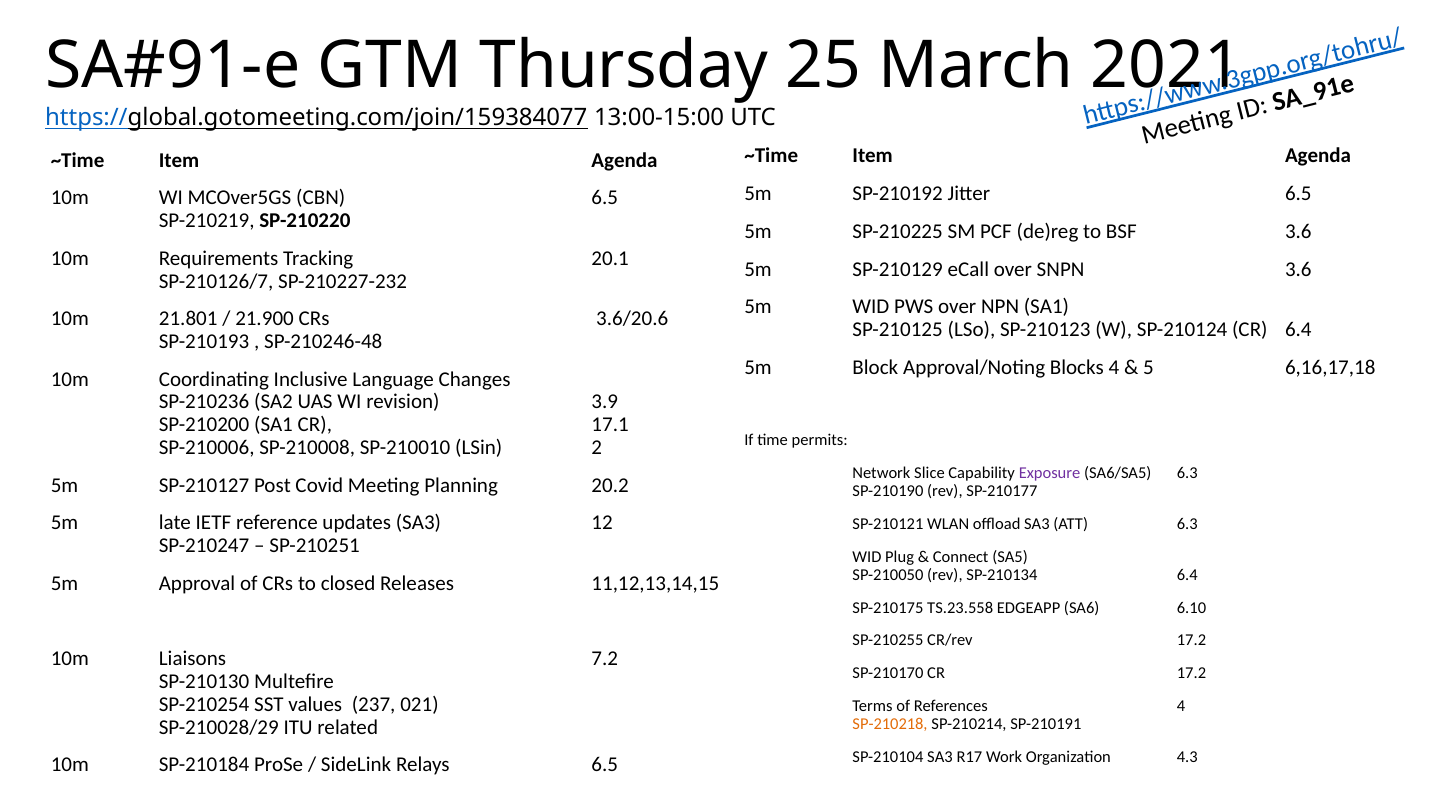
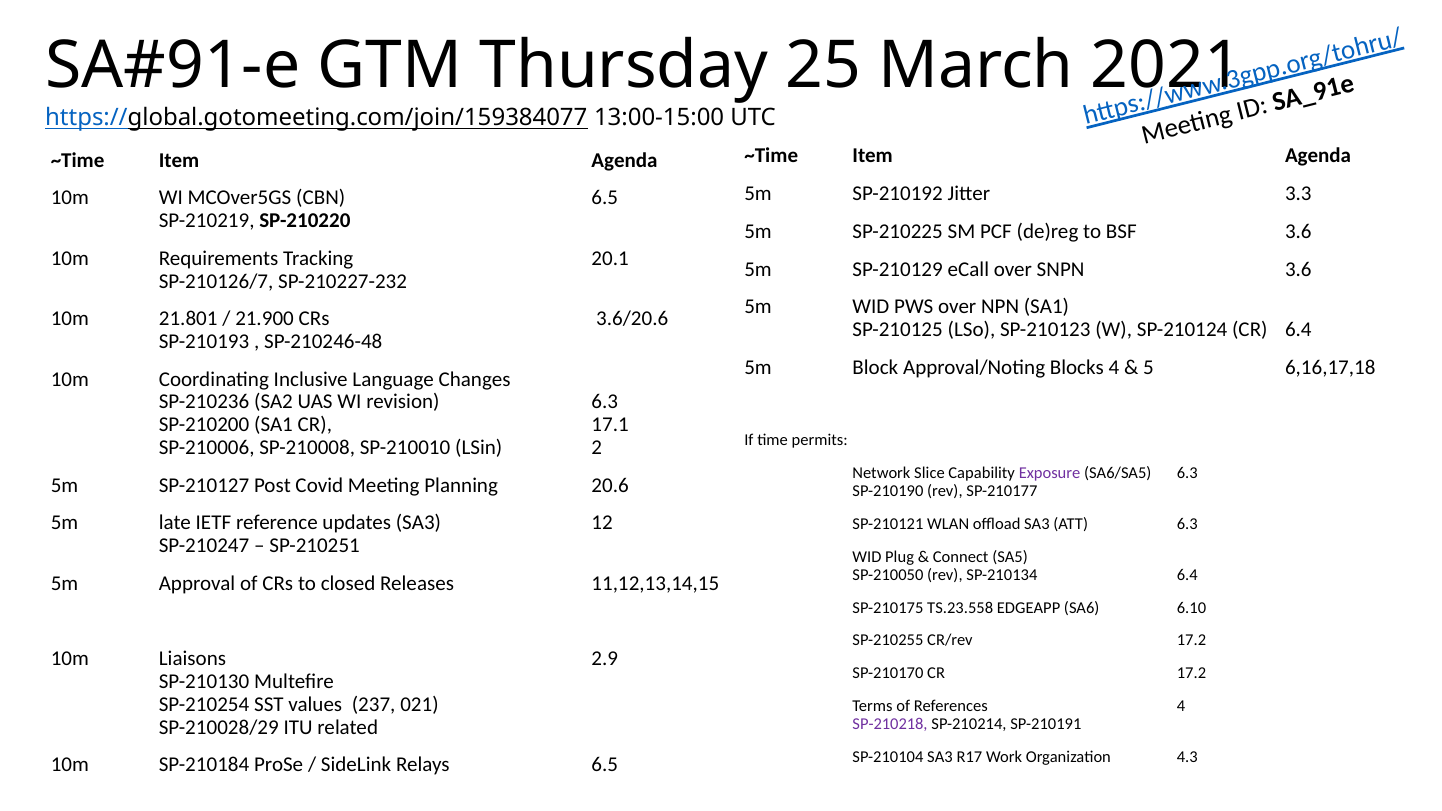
Jitter 6.5: 6.5 -> 3.3
revision 3.9: 3.9 -> 6.3
20.2: 20.2 -> 20.6
7.2: 7.2 -> 2.9
SP-210218 colour: orange -> purple
